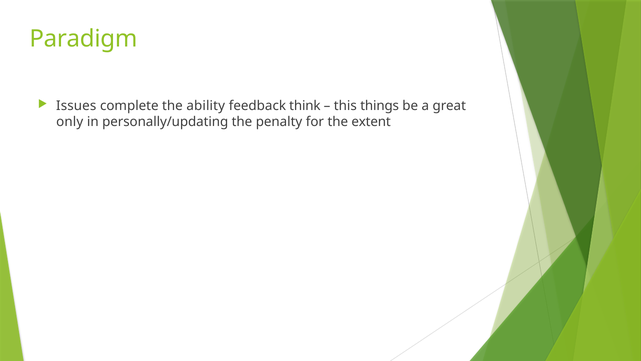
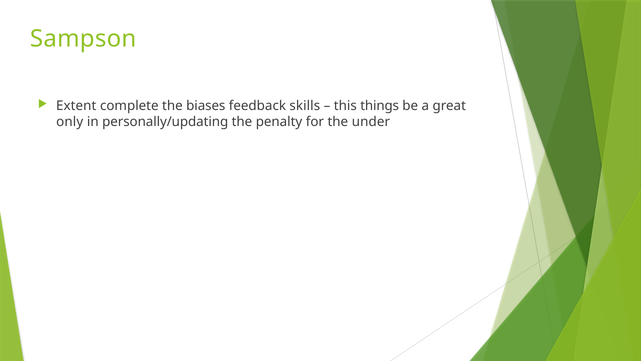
Paradigm: Paradigm -> Sampson
Issues: Issues -> Extent
ability: ability -> biases
think: think -> skills
extent: extent -> under
